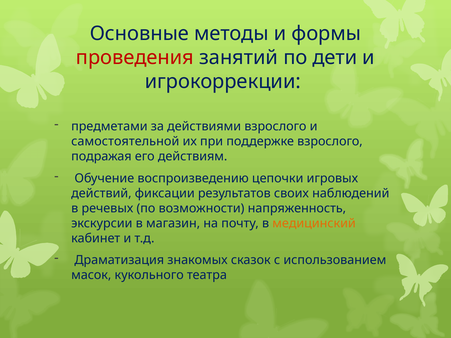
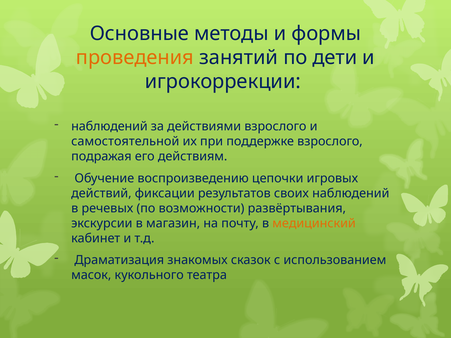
проведения colour: red -> orange
предметами at (109, 126): предметами -> наблюдений
напряженность: напряженность -> развёртывания
